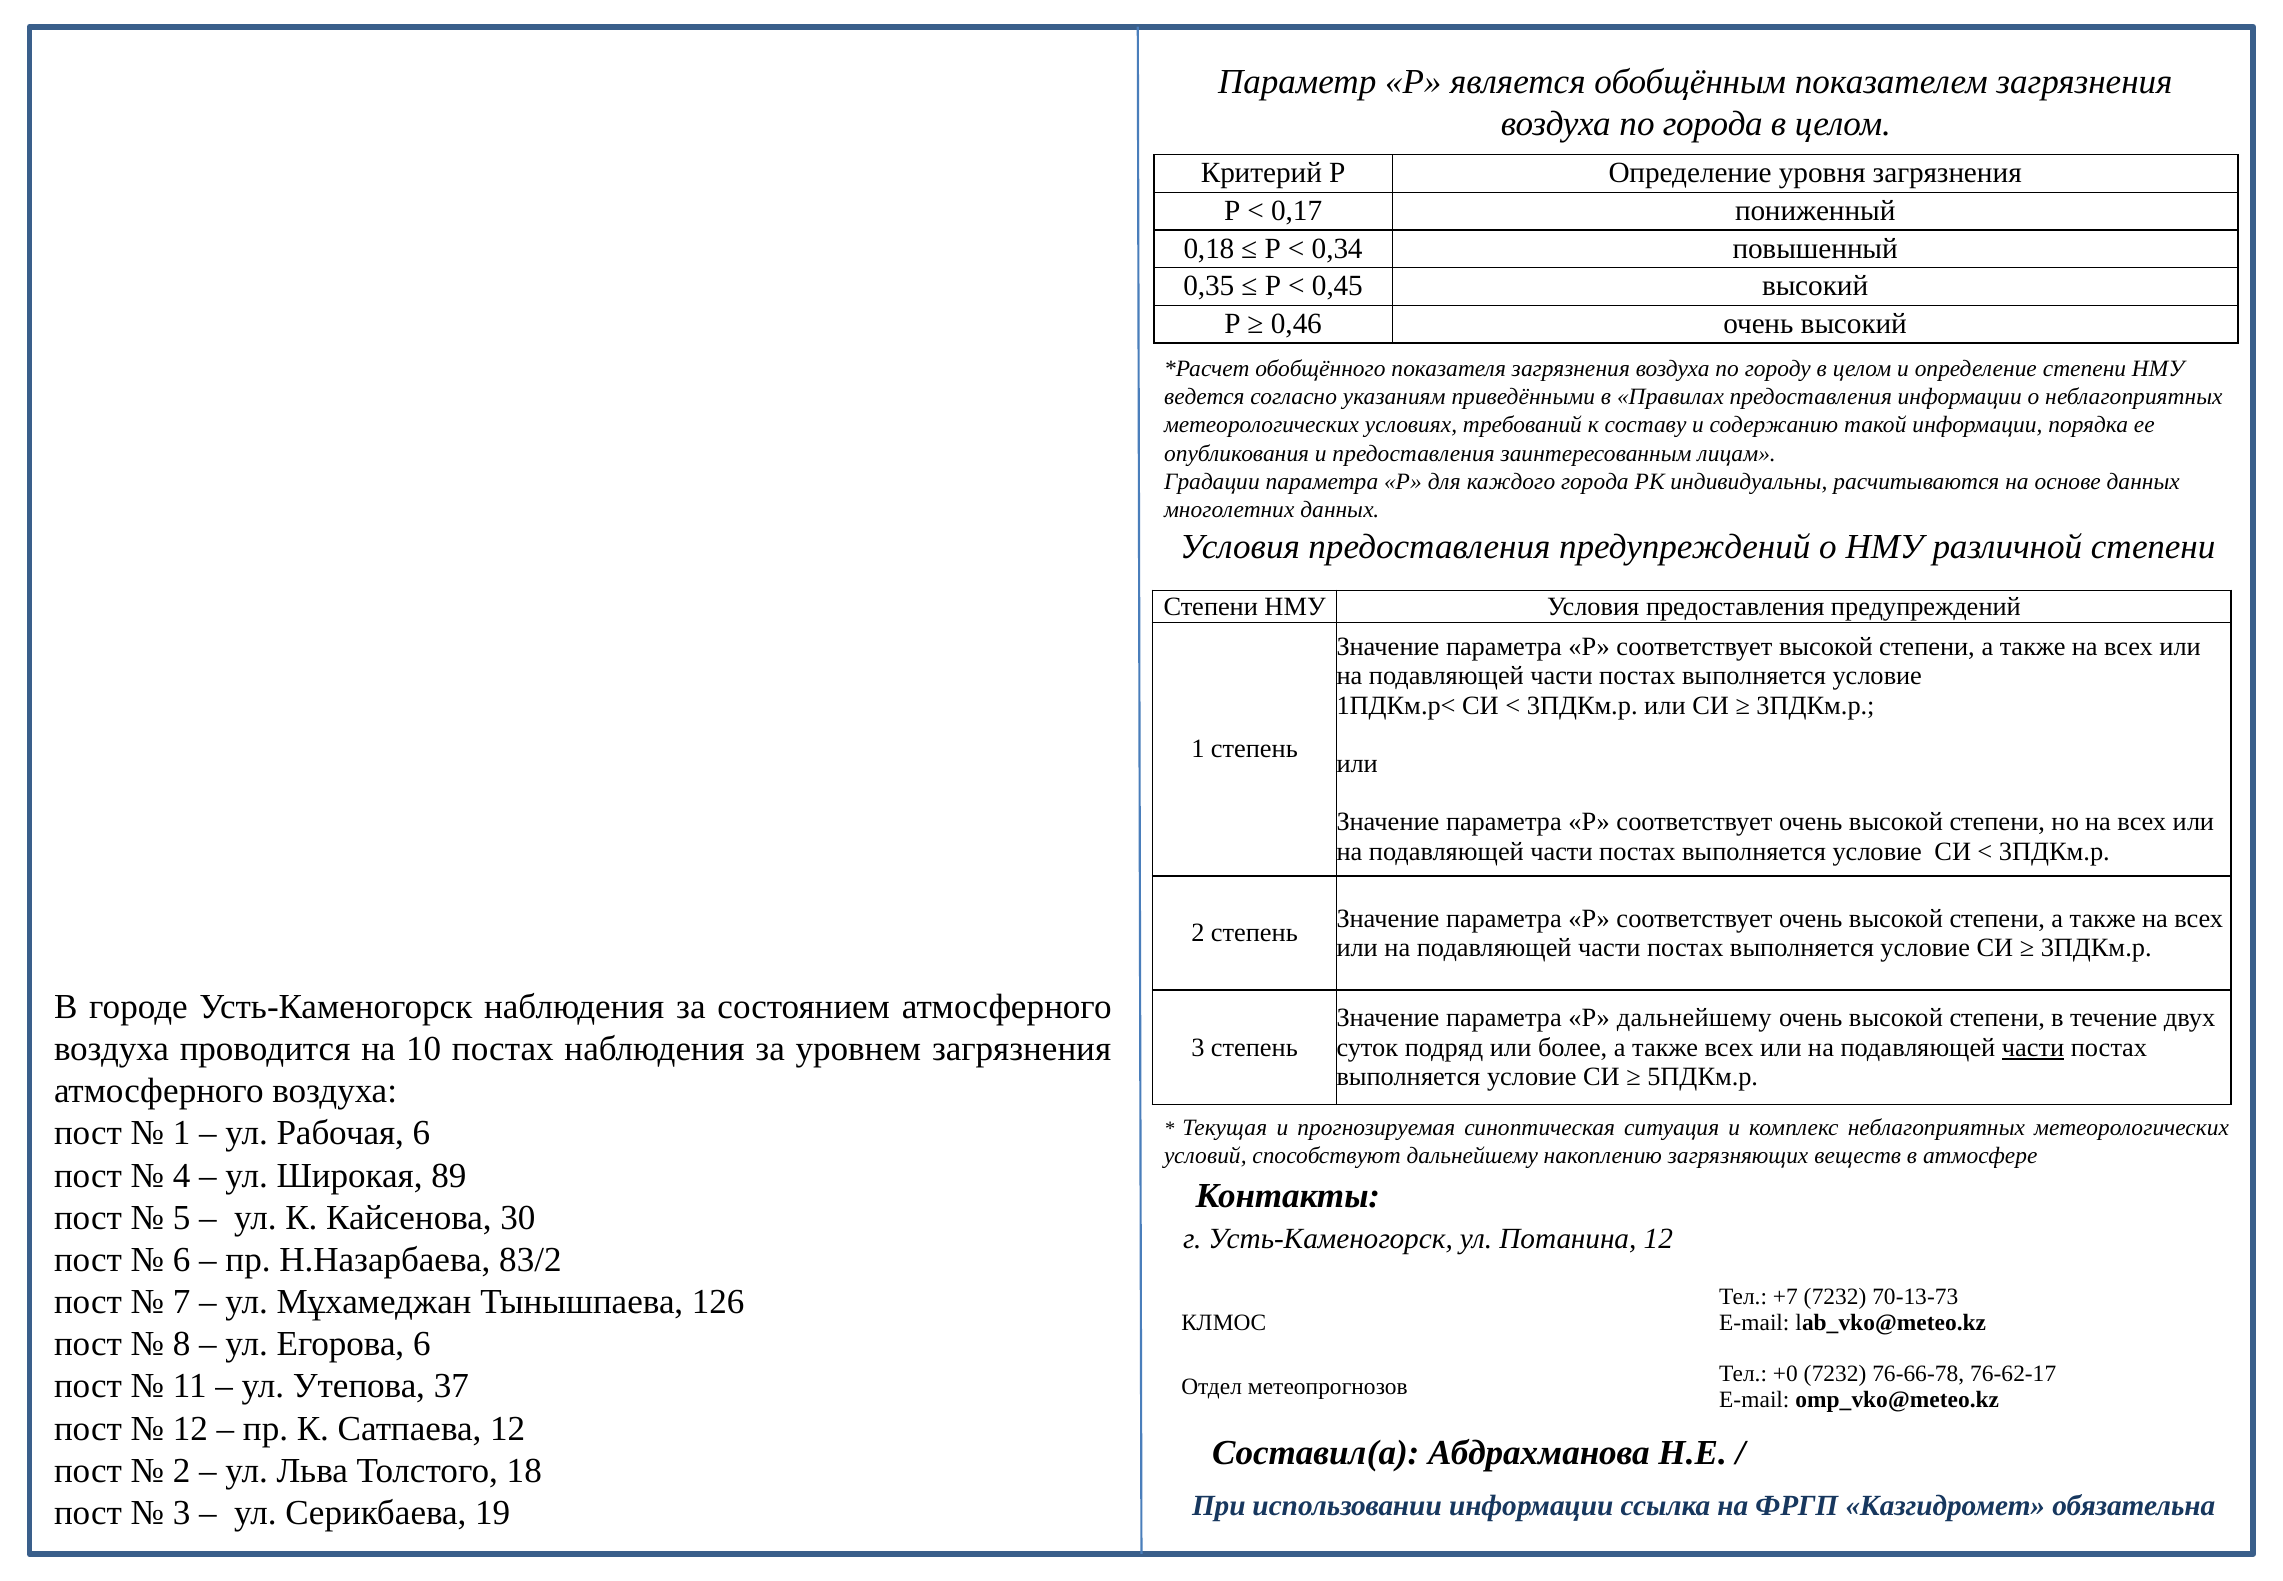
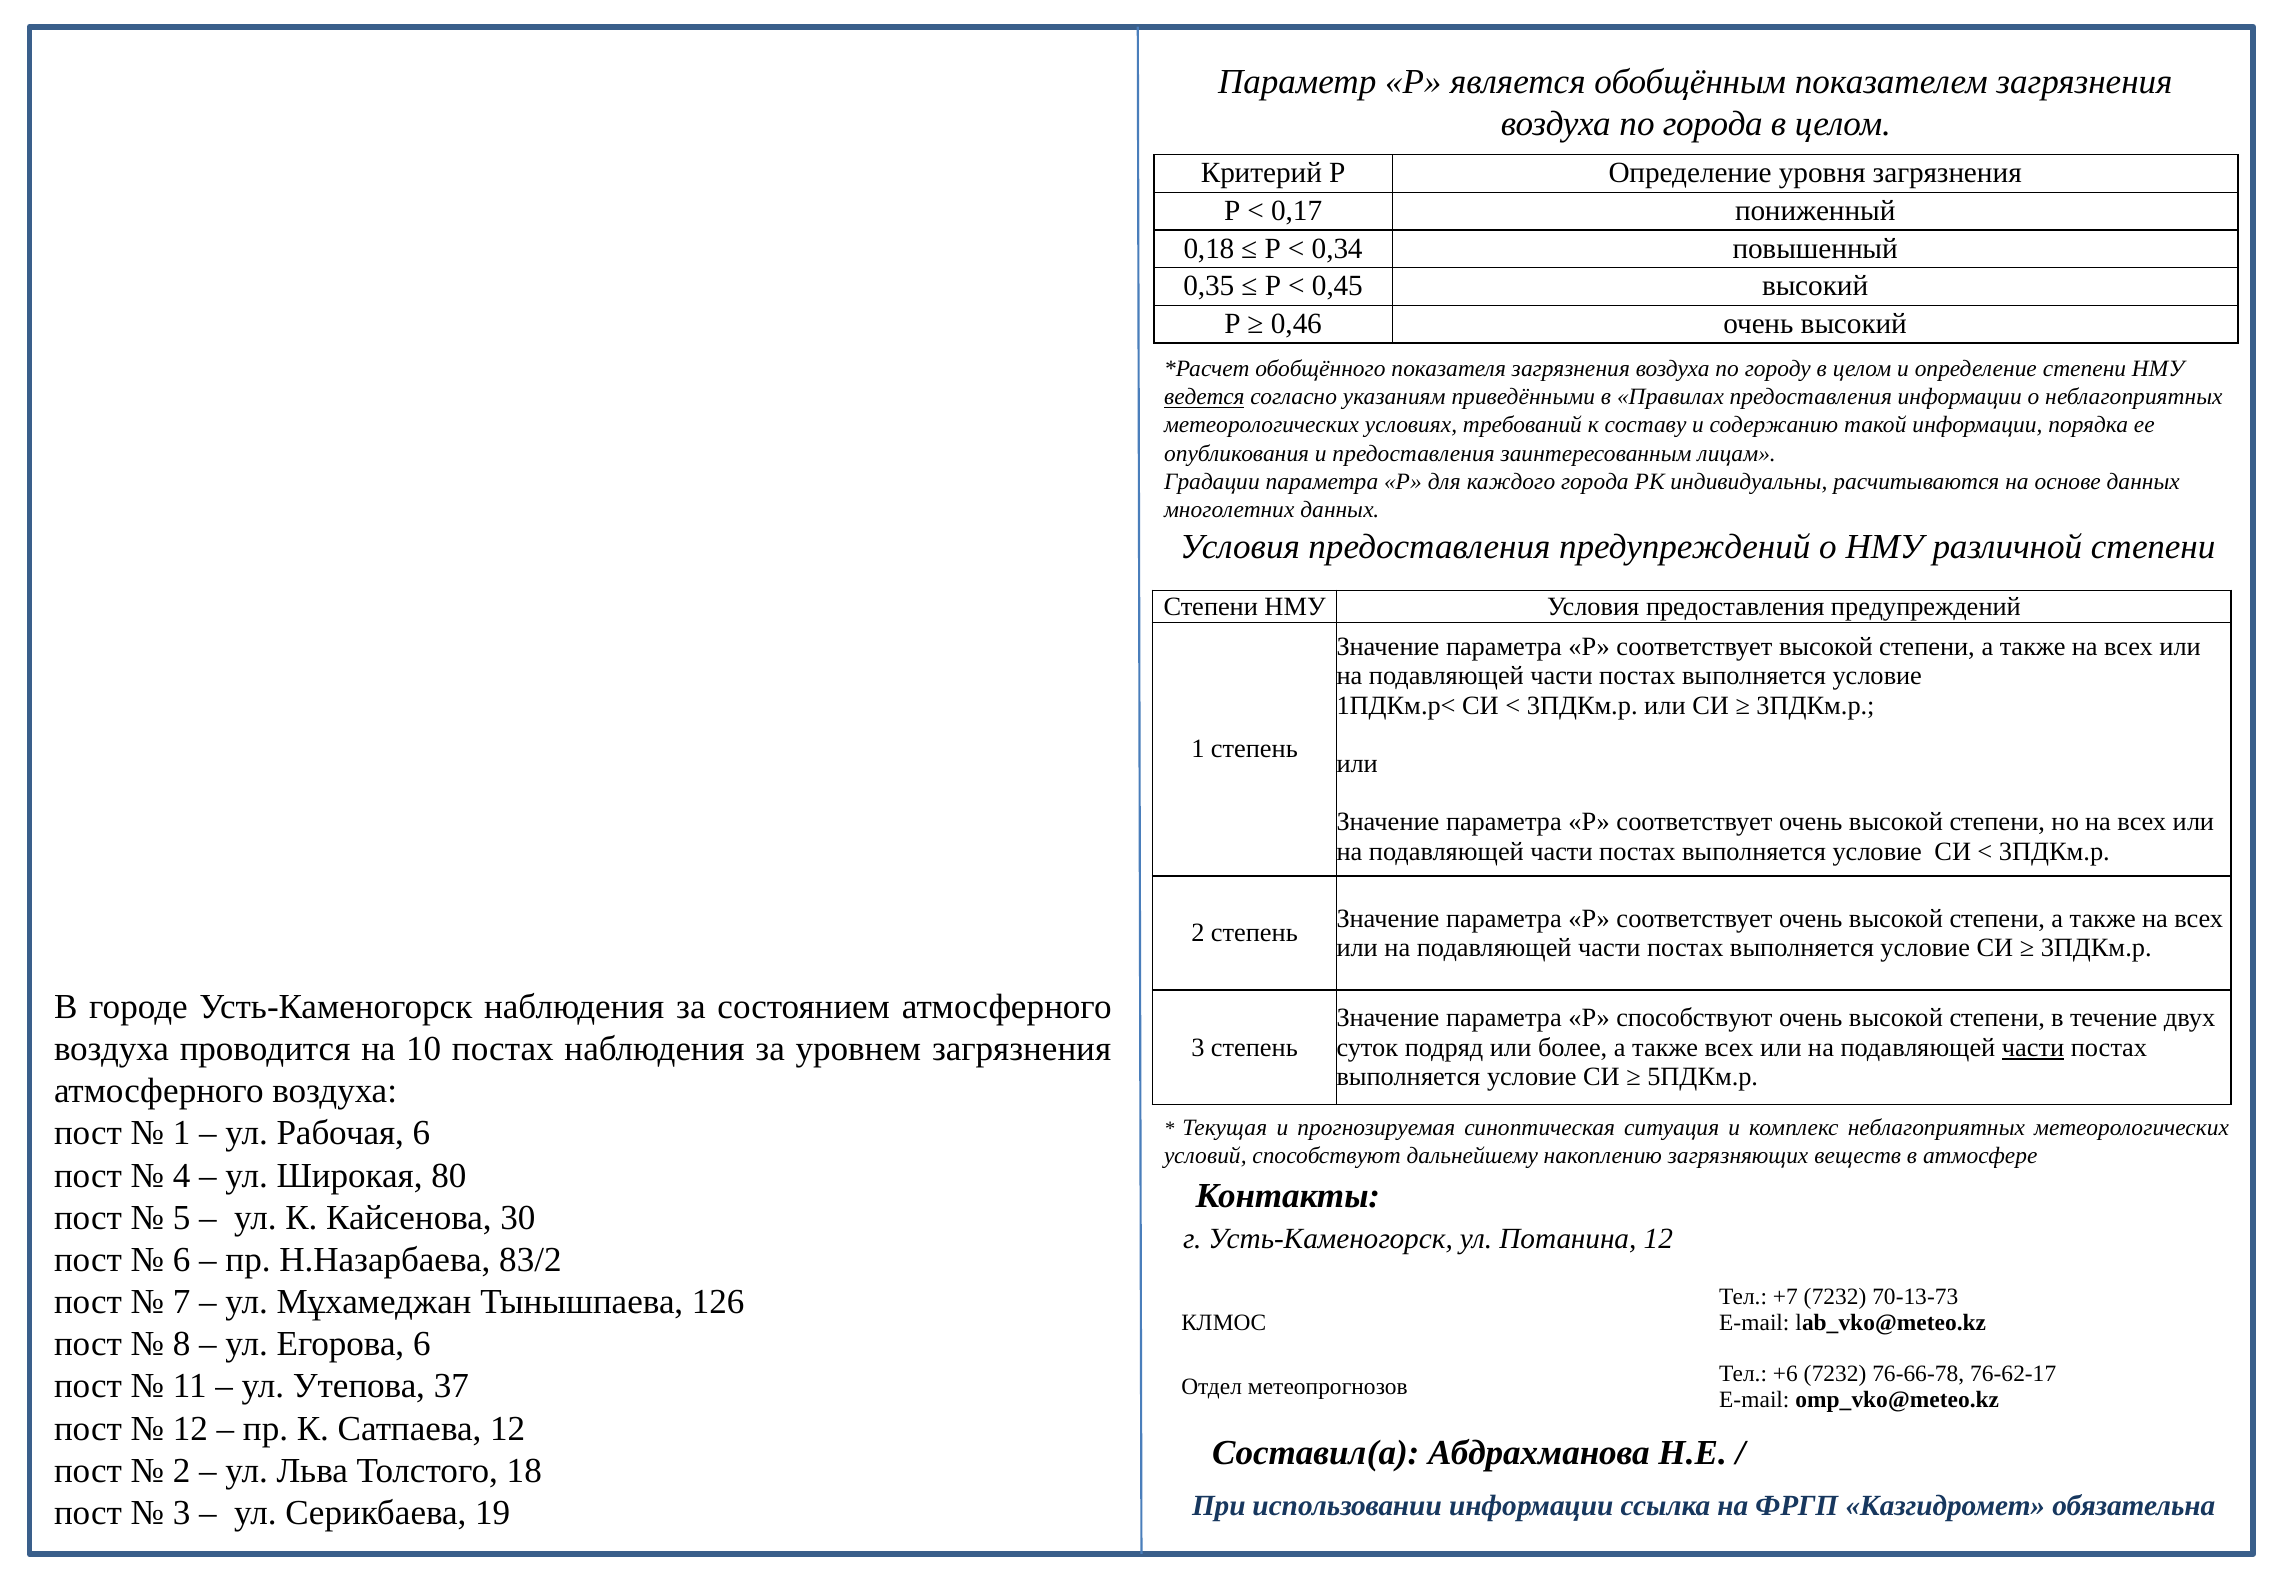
ведется underline: none -> present
Р дальнейшему: дальнейшему -> способствуют
89: 89 -> 80
+0: +0 -> +6
